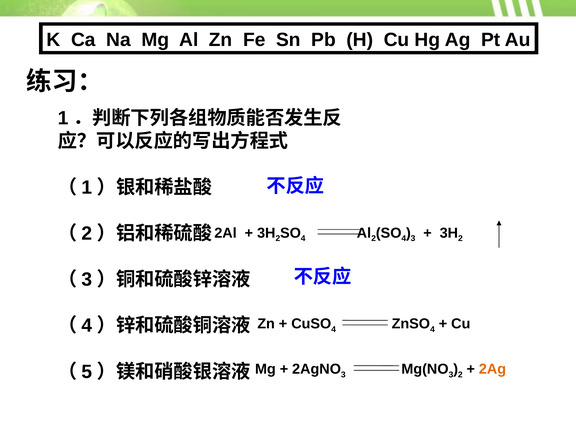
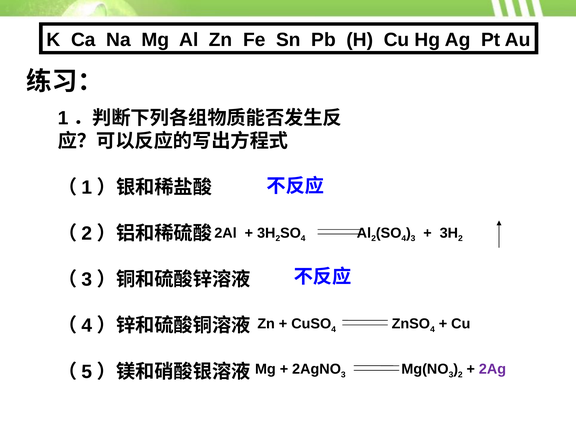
2Ag colour: orange -> purple
